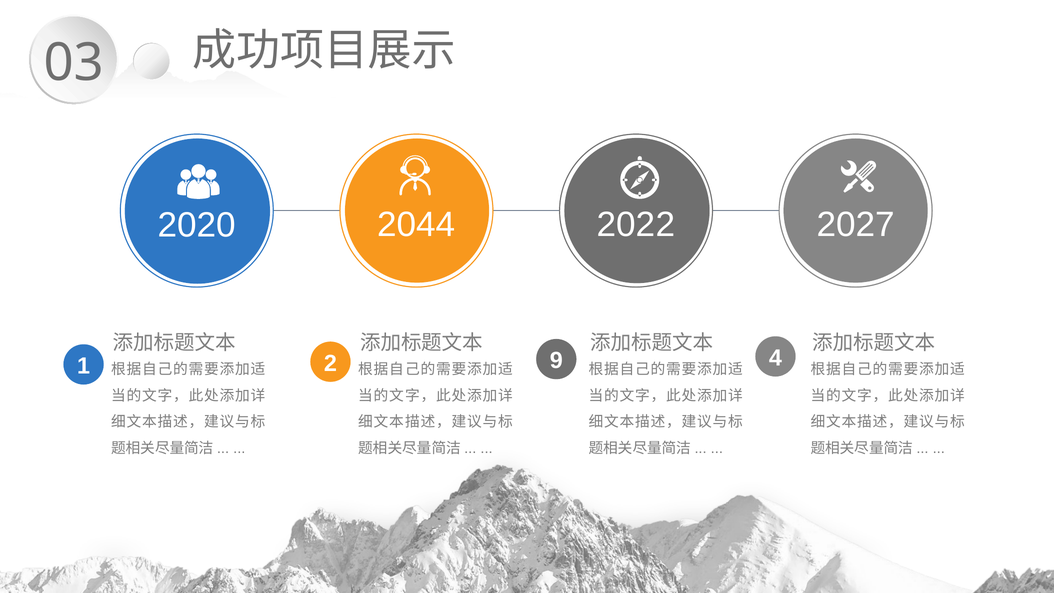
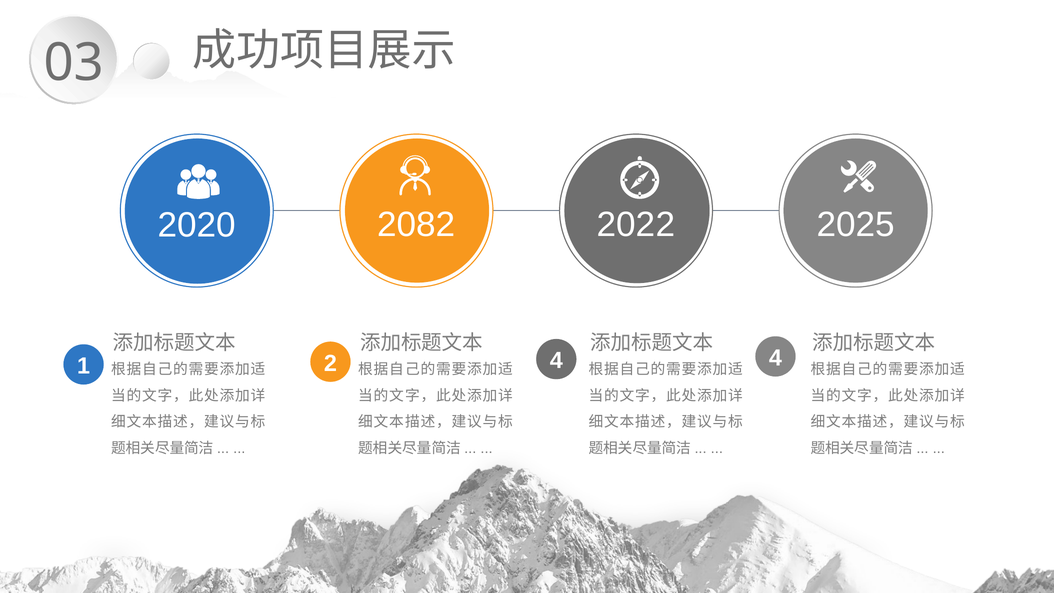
2044: 2044 -> 2082
2027: 2027 -> 2025
2 9: 9 -> 4
